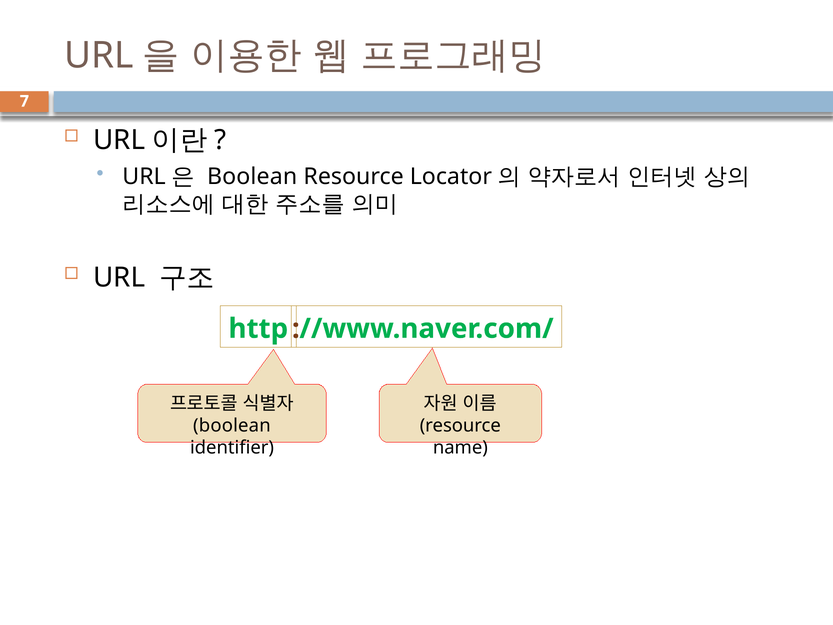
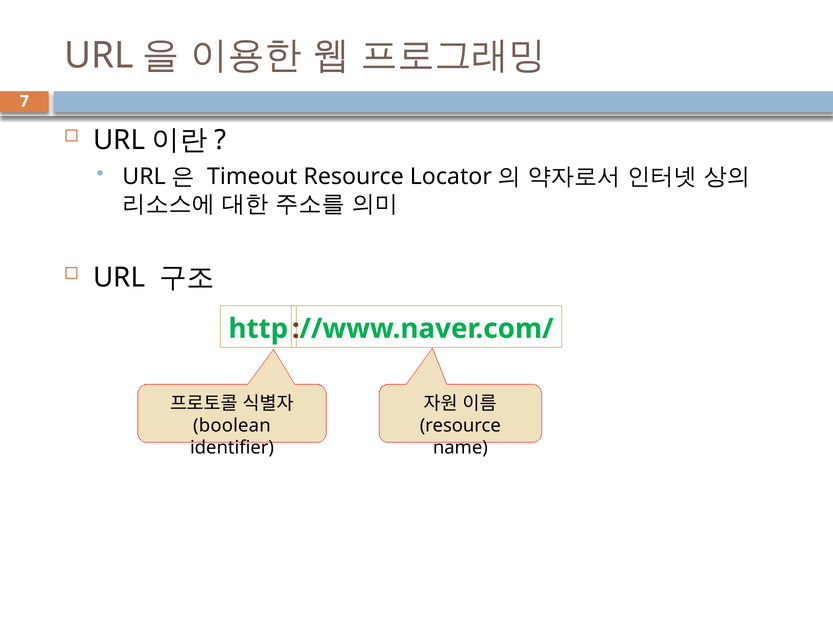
Boolean at (252, 176): Boolean -> Timeout
